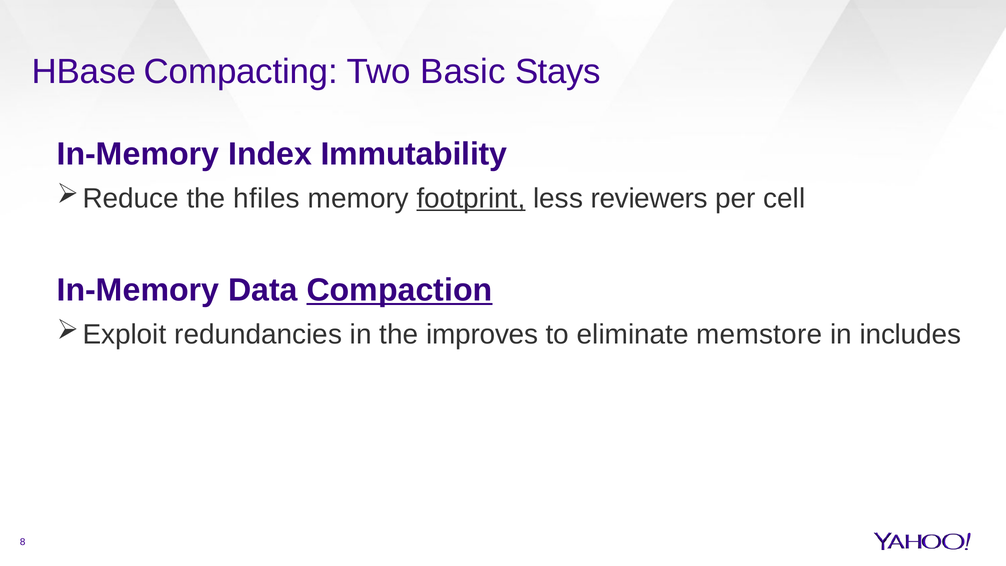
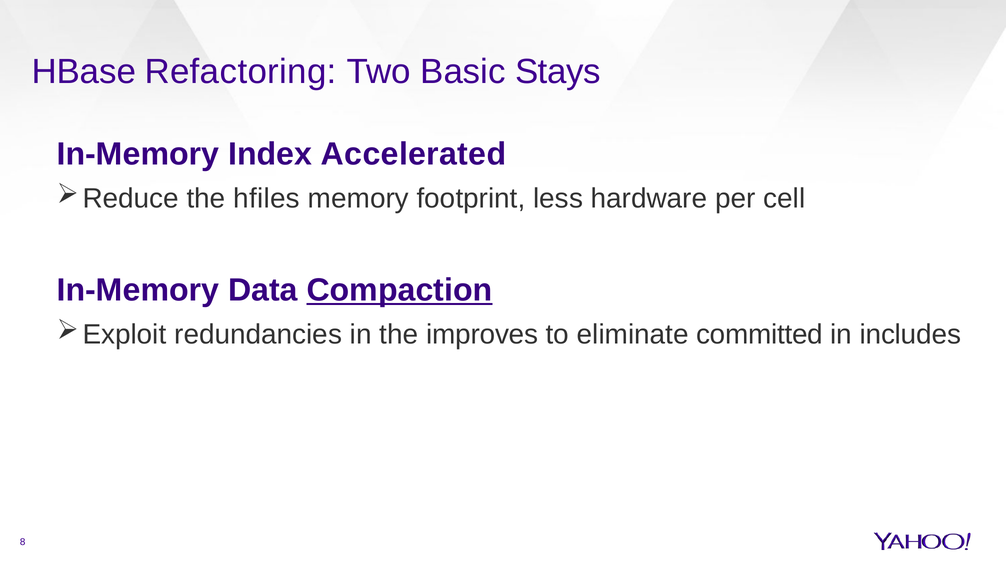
Compacting: Compacting -> Refactoring
Immutability: Immutability -> Accelerated
footprint underline: present -> none
reviewers: reviewers -> hardware
memstore: memstore -> committed
